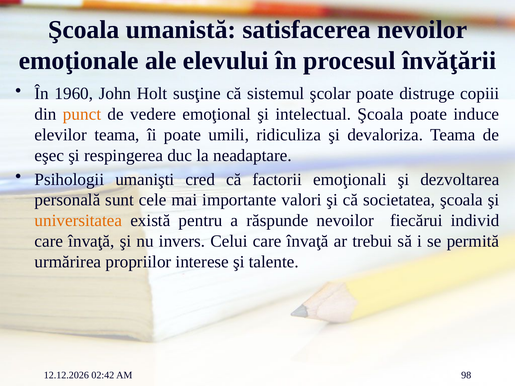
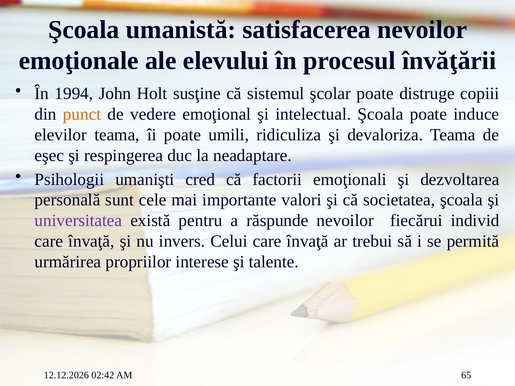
1960: 1960 -> 1994
universitatea colour: orange -> purple
98: 98 -> 65
